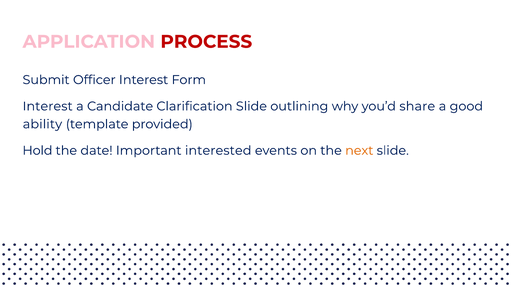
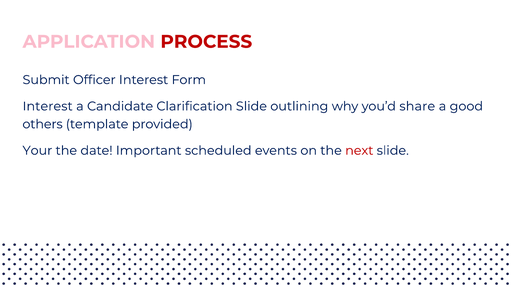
ability: ability -> others
Hold: Hold -> Your
interested: interested -> scheduled
next colour: orange -> red
